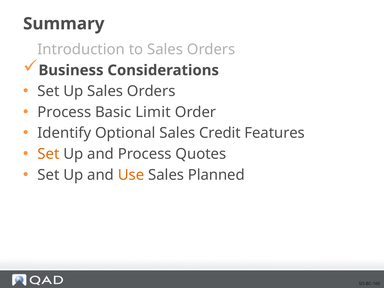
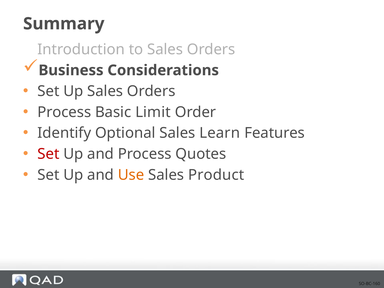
Credit: Credit -> Learn
Set at (48, 154) colour: orange -> red
Planned: Planned -> Product
